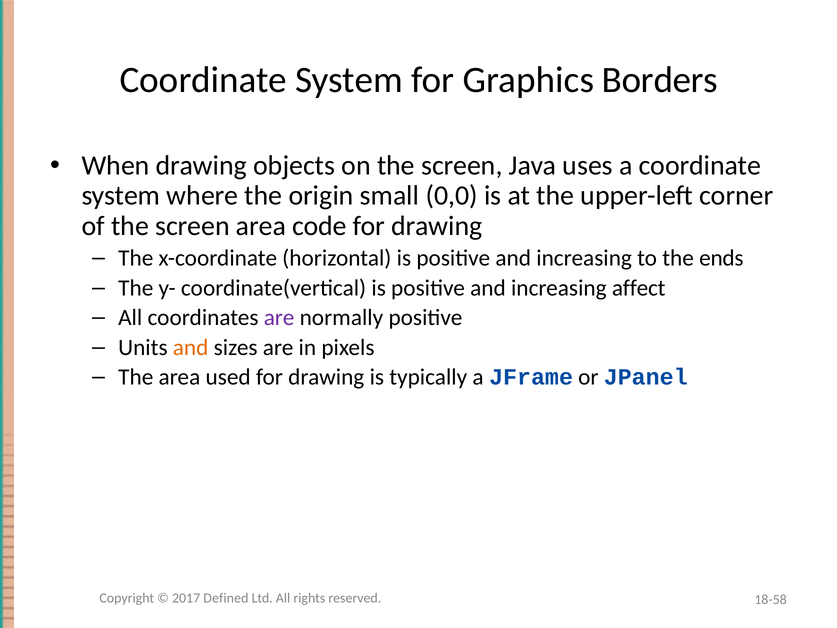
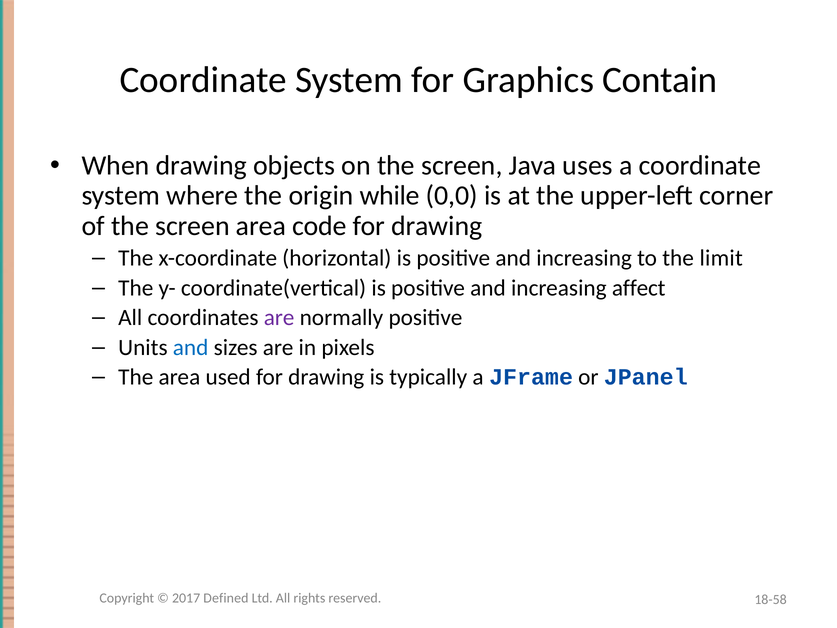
Borders: Borders -> Contain
small: small -> while
ends: ends -> limit
and at (191, 347) colour: orange -> blue
